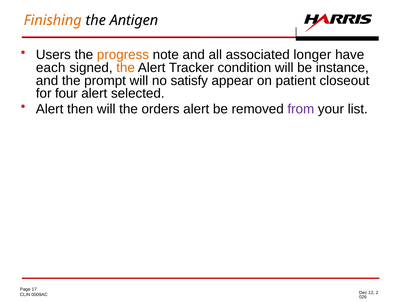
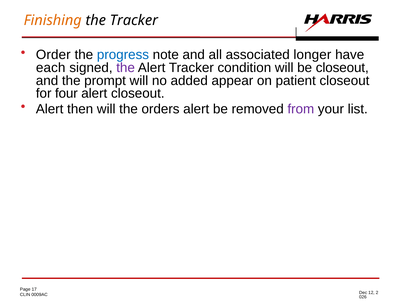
the Antigen: Antigen -> Tracker
Users: Users -> Order
progress colour: orange -> blue
the at (126, 68) colour: orange -> purple
be instance: instance -> closeout
satisfy: satisfy -> added
alert selected: selected -> closeout
